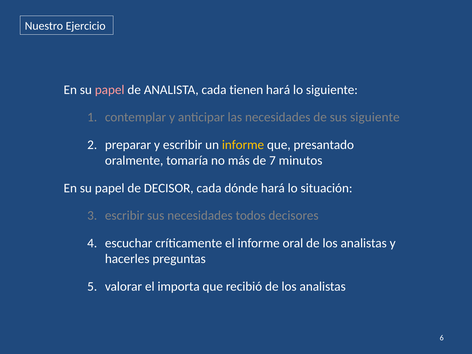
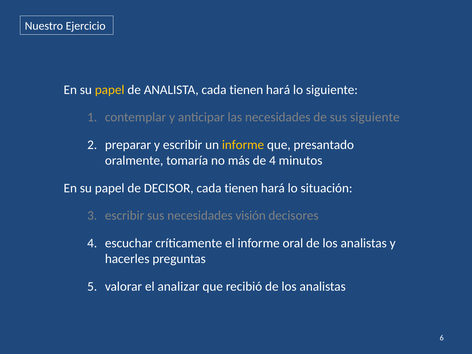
papel at (110, 90) colour: pink -> yellow
de 7: 7 -> 4
DECISOR cada dónde: dónde -> tienen
todos: todos -> visión
importa: importa -> analizar
